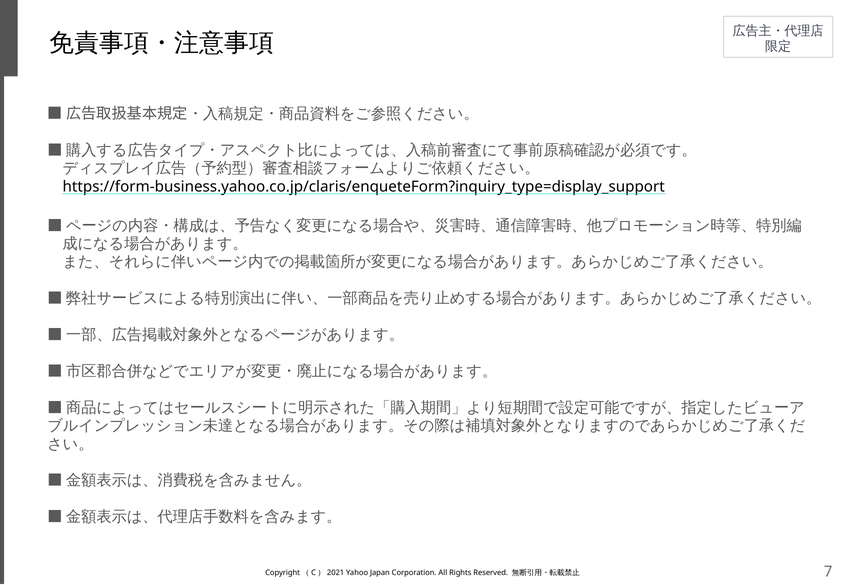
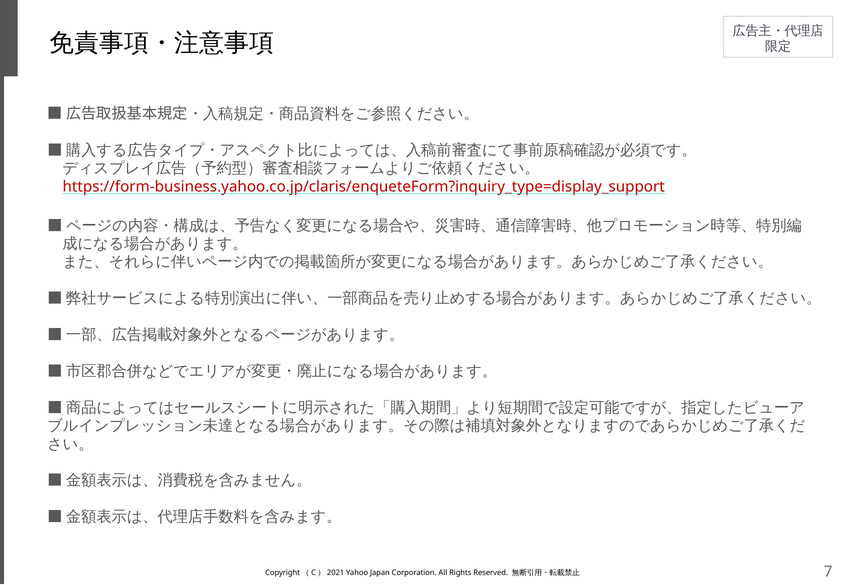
https://form-business.yahoo.co.jp/claris/enqueteForm?inquiry_type=display_support colour: black -> red
